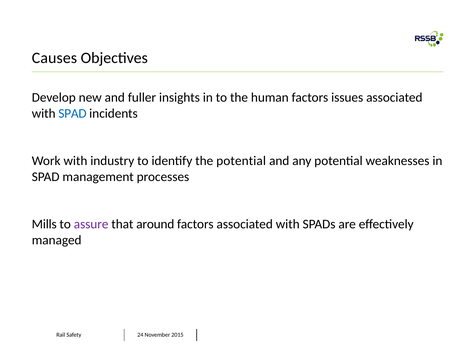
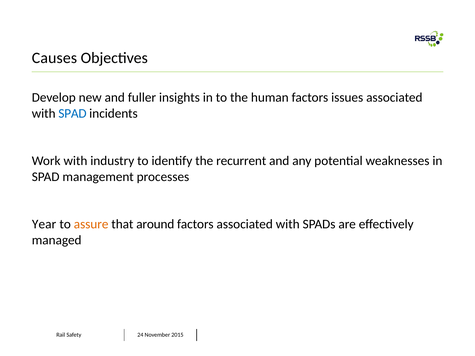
the potential: potential -> recurrent
Mills: Mills -> Year
assure colour: purple -> orange
